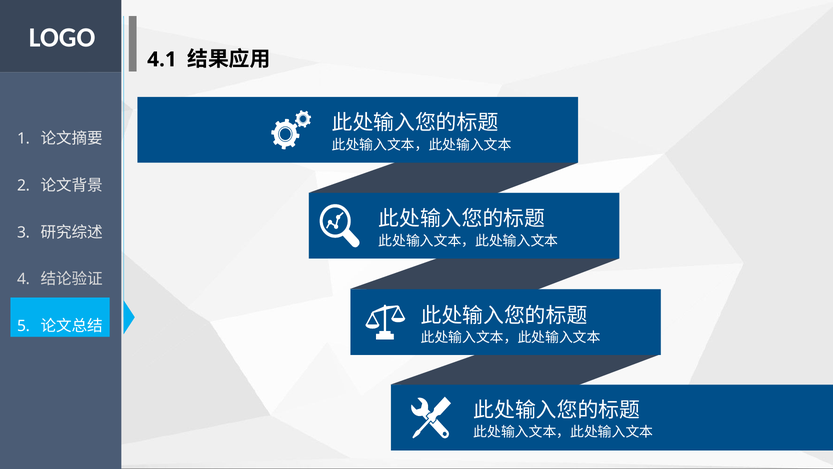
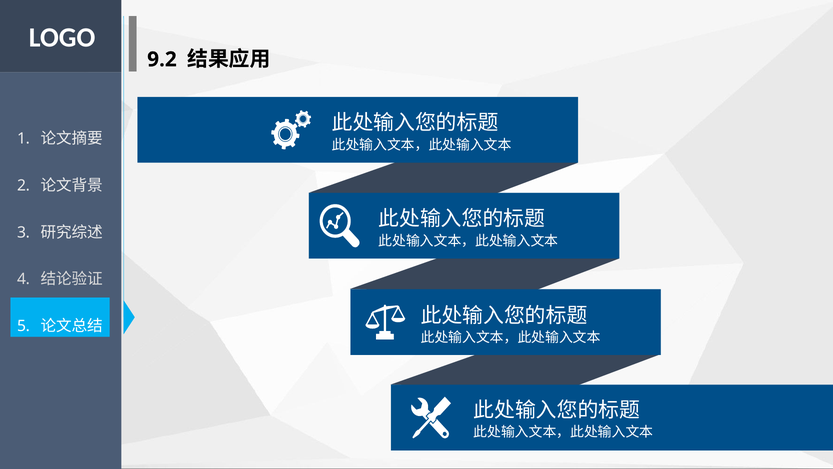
4.1: 4.1 -> 9.2
